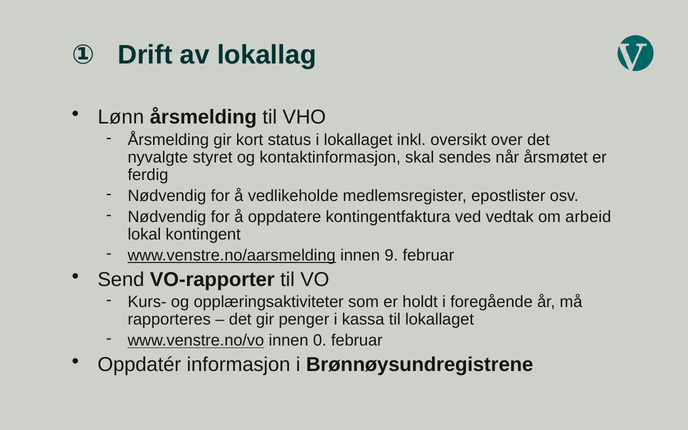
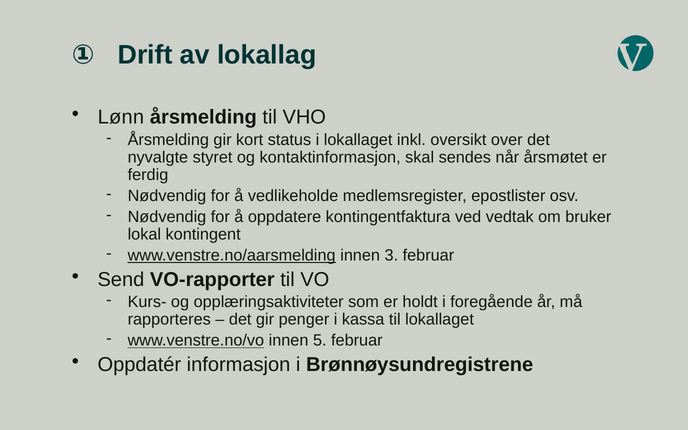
arbeid: arbeid -> bruker
9: 9 -> 3
0: 0 -> 5
